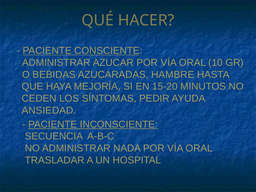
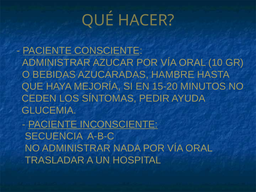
ANSIEDAD: ANSIEDAD -> GLUCEMIA
